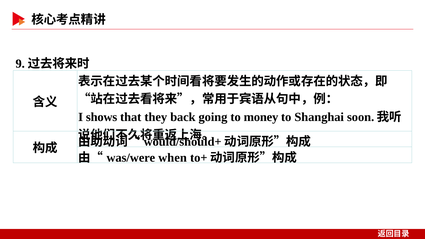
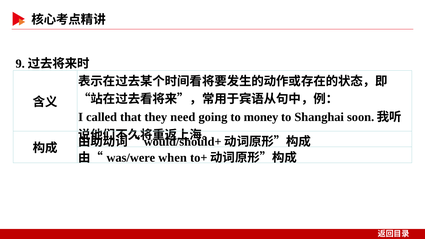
shows: shows -> called
back: back -> need
